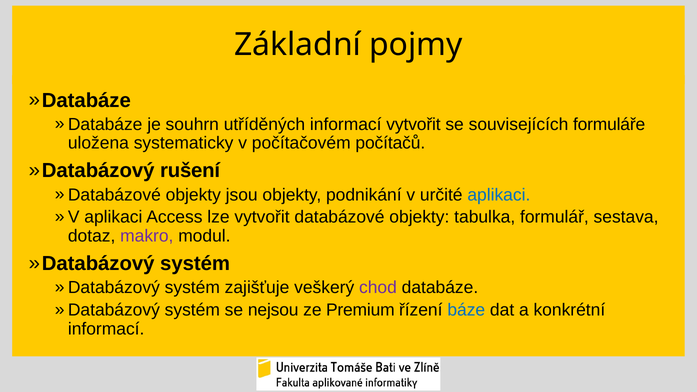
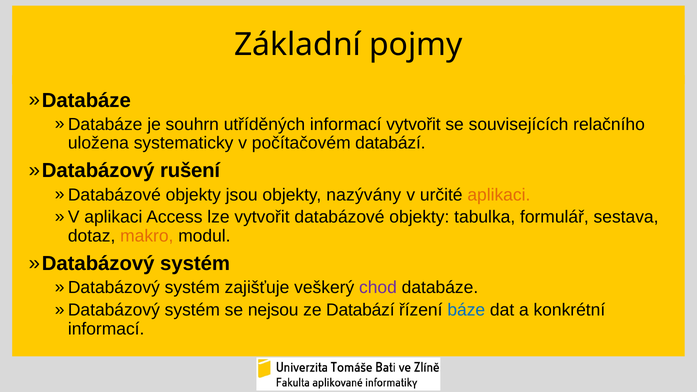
formuláře: formuláře -> relačního
počítačovém počítačů: počítačů -> databází
podnikání: podnikání -> nazývány
aplikaci at (499, 195) colour: blue -> orange
makro colour: purple -> orange
ze Premium: Premium -> Databází
